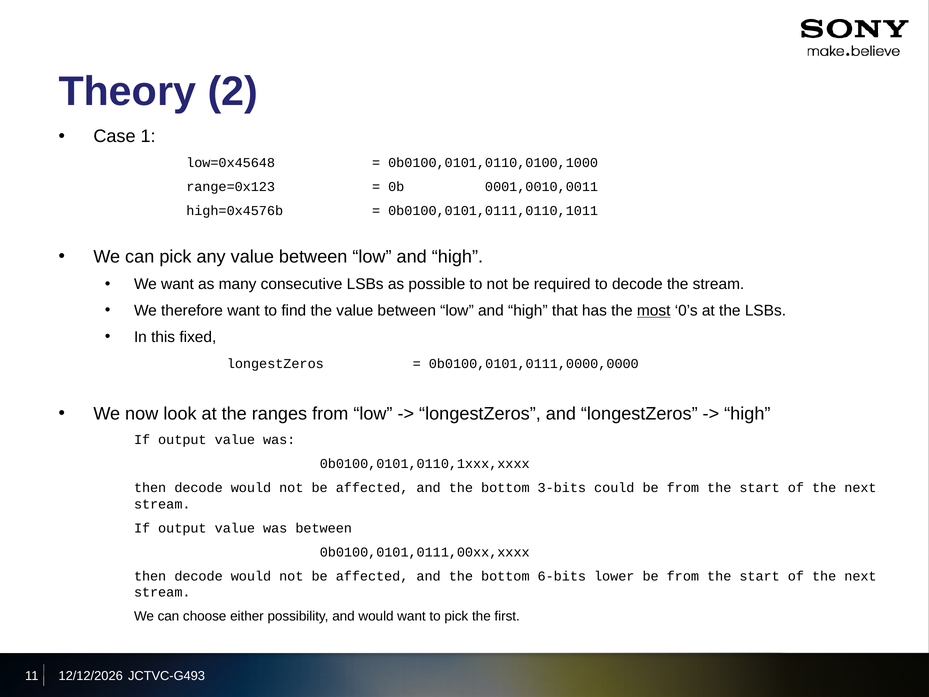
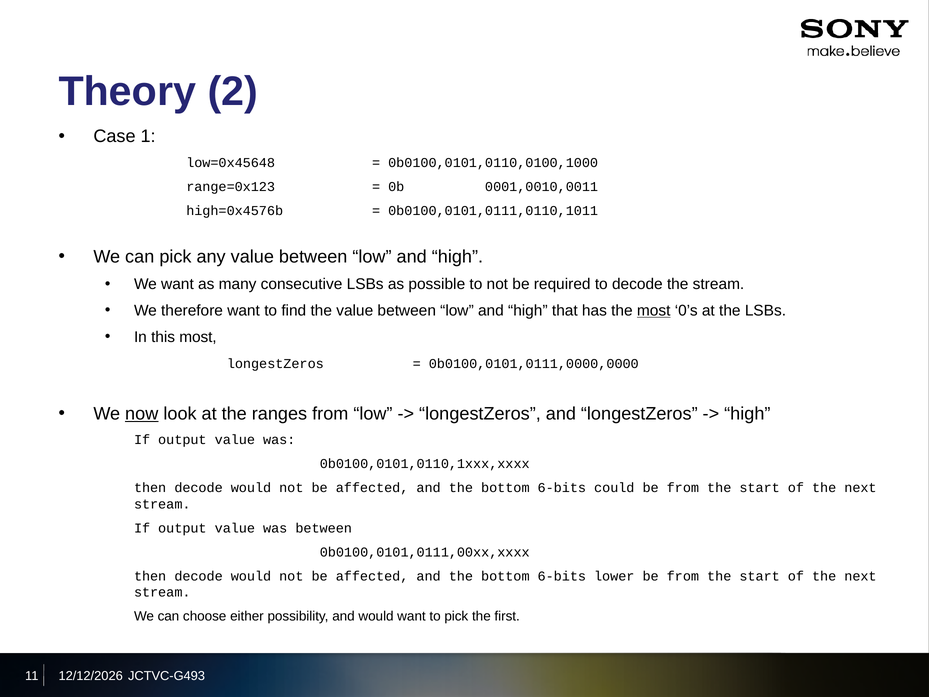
this fixed: fixed -> most
now underline: none -> present
3-bits at (562, 488): 3-bits -> 6-bits
